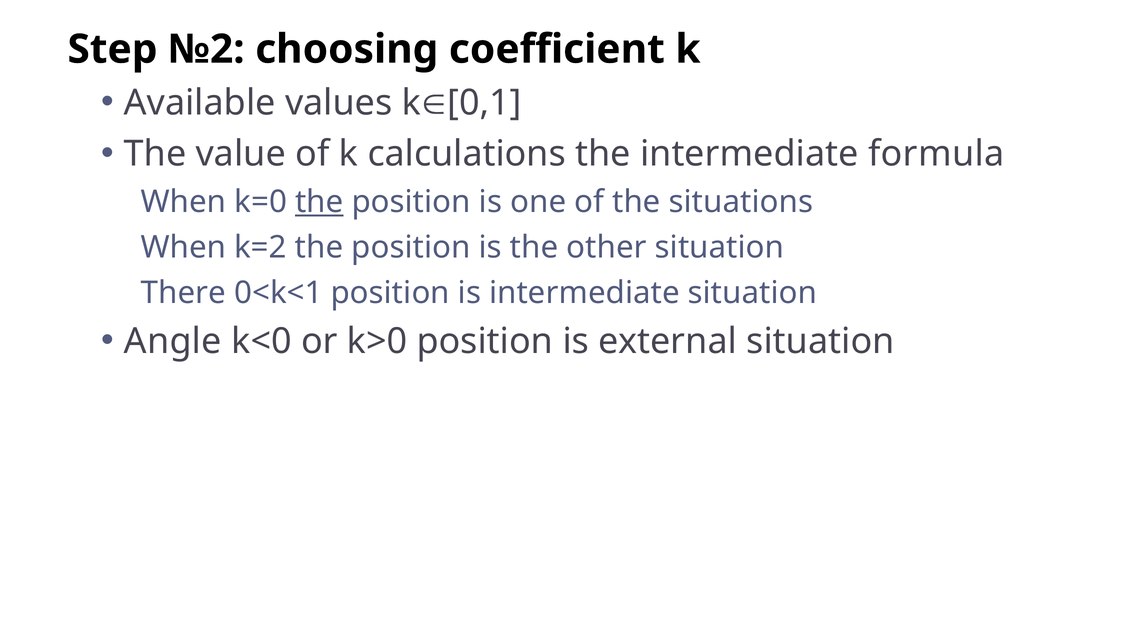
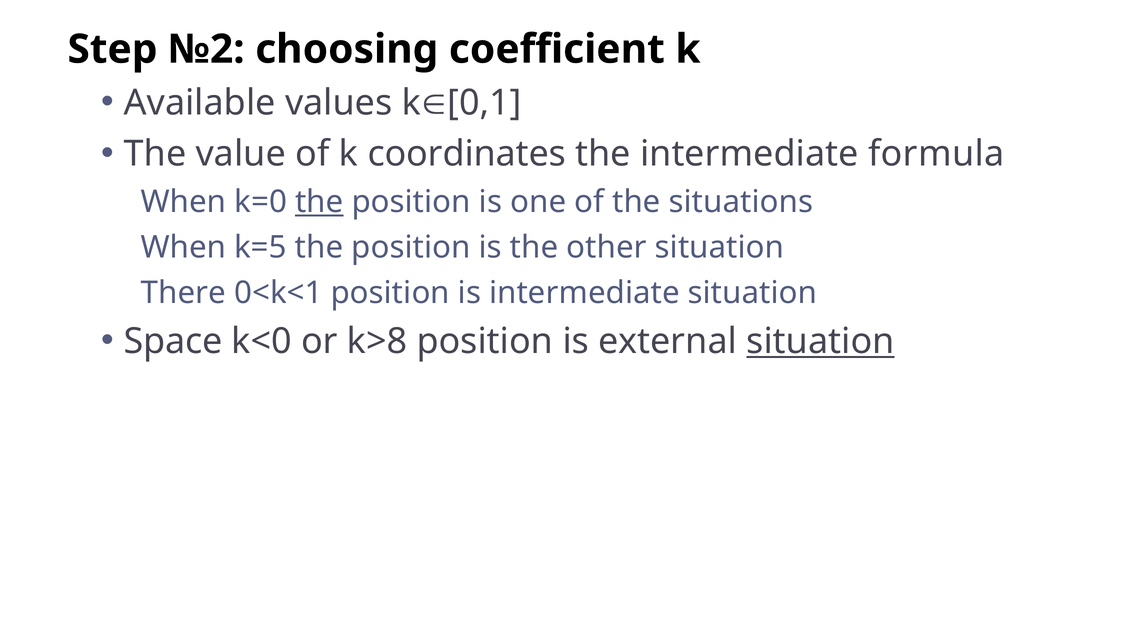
calculations: calculations -> coordinates
k=2: k=2 -> k=5
Angle: Angle -> Space
k>0: k>0 -> k>8
situation at (821, 341) underline: none -> present
